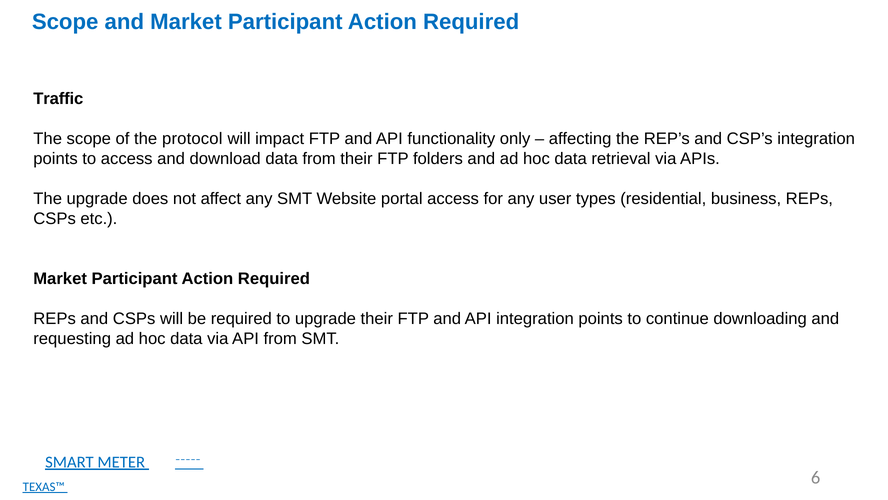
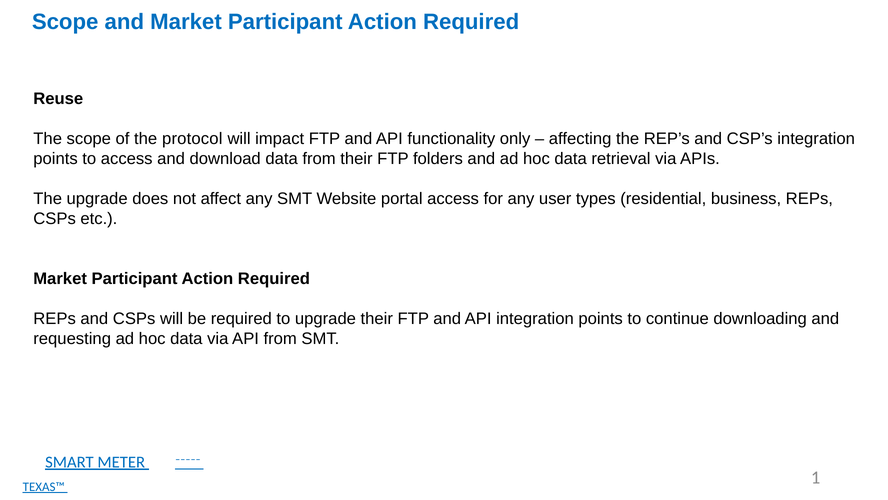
Traffic: Traffic -> Reuse
6: 6 -> 1
